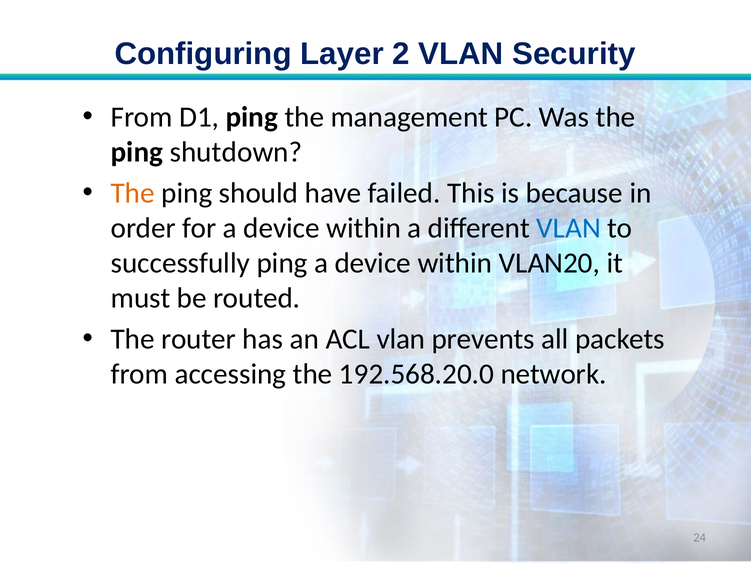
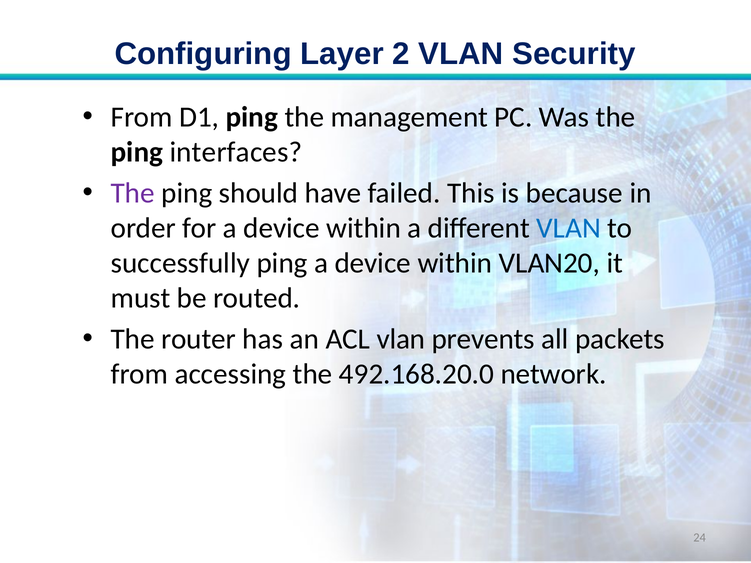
shutdown: shutdown -> interfaces
The at (133, 193) colour: orange -> purple
192.568.20.0: 192.568.20.0 -> 492.168.20.0
